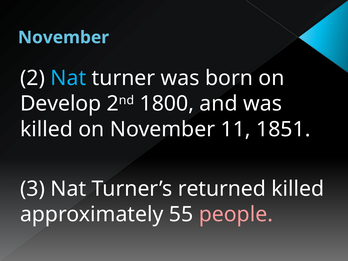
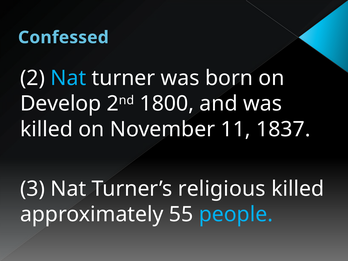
November at (63, 37): November -> Confessed
1851: 1851 -> 1837
returned: returned -> religious
people colour: pink -> light blue
